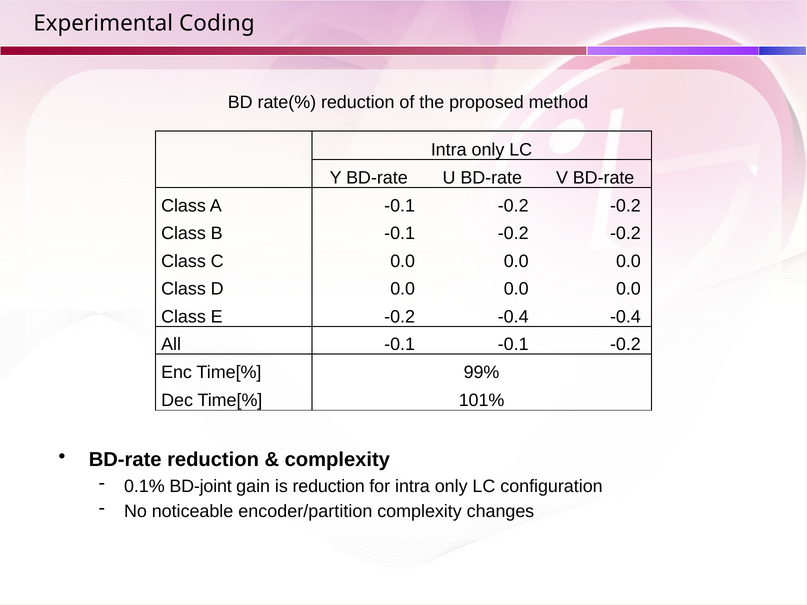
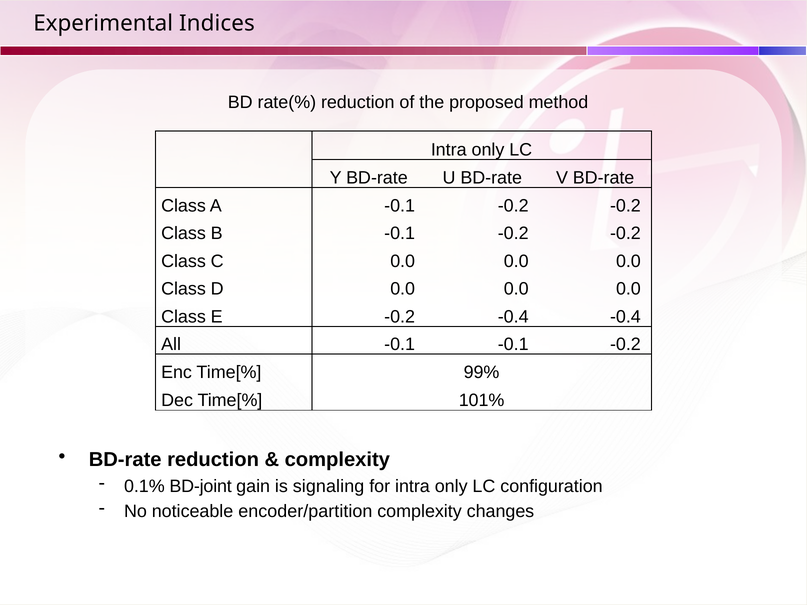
Coding: Coding -> Indices
is reduction: reduction -> signaling
